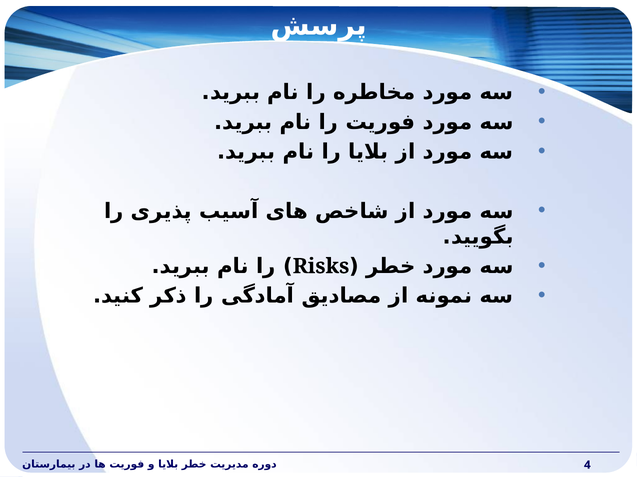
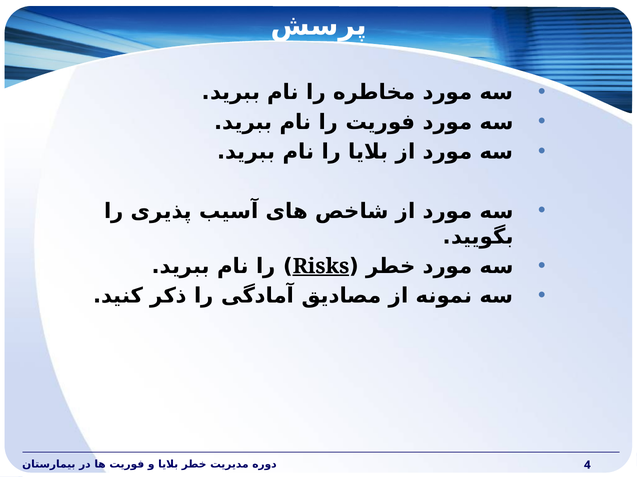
Risks underline: none -> present
